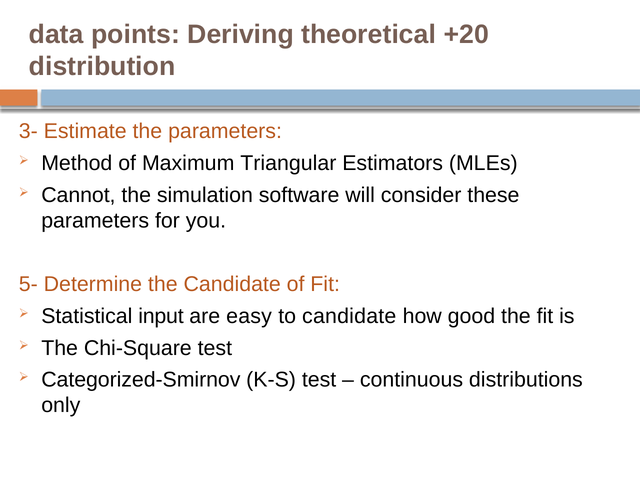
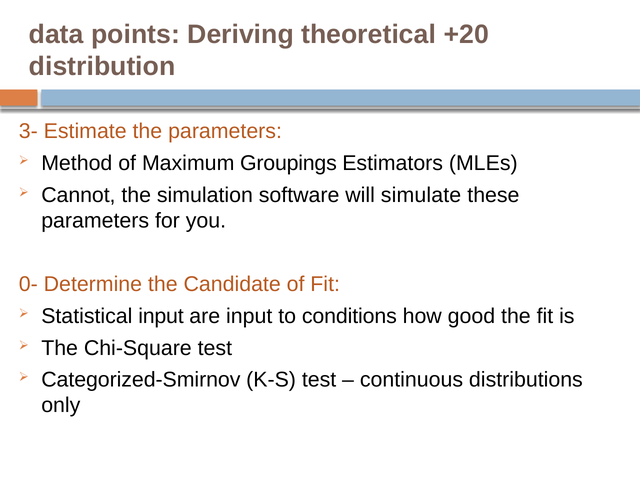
Triangular: Triangular -> Groupings
consider: consider -> simulate
5-: 5- -> 0-
are easy: easy -> input
to candidate: candidate -> conditions
